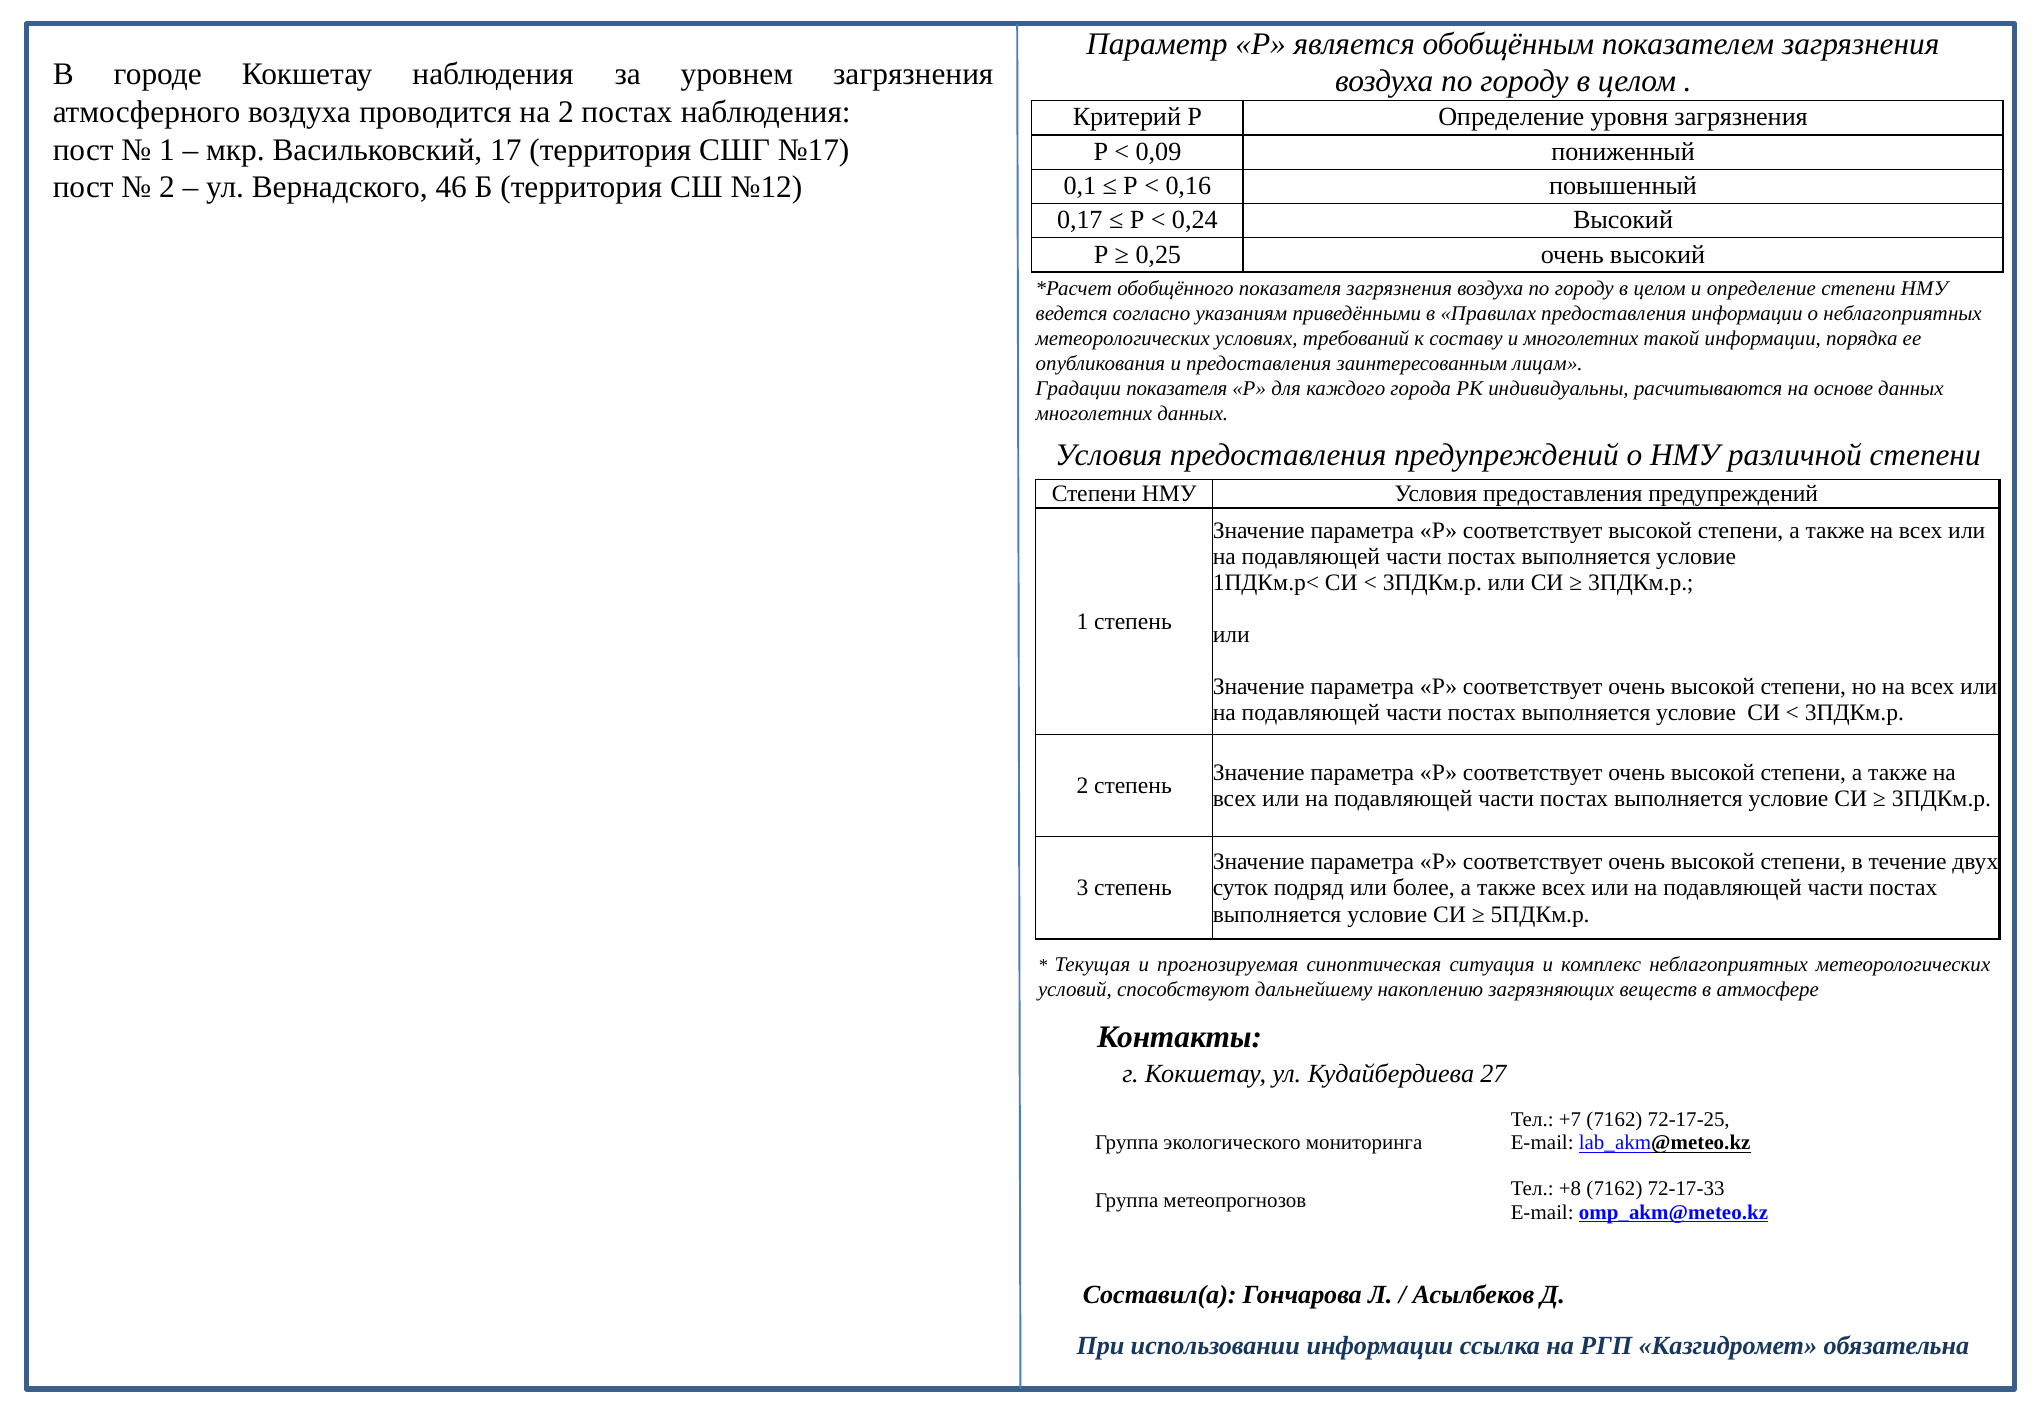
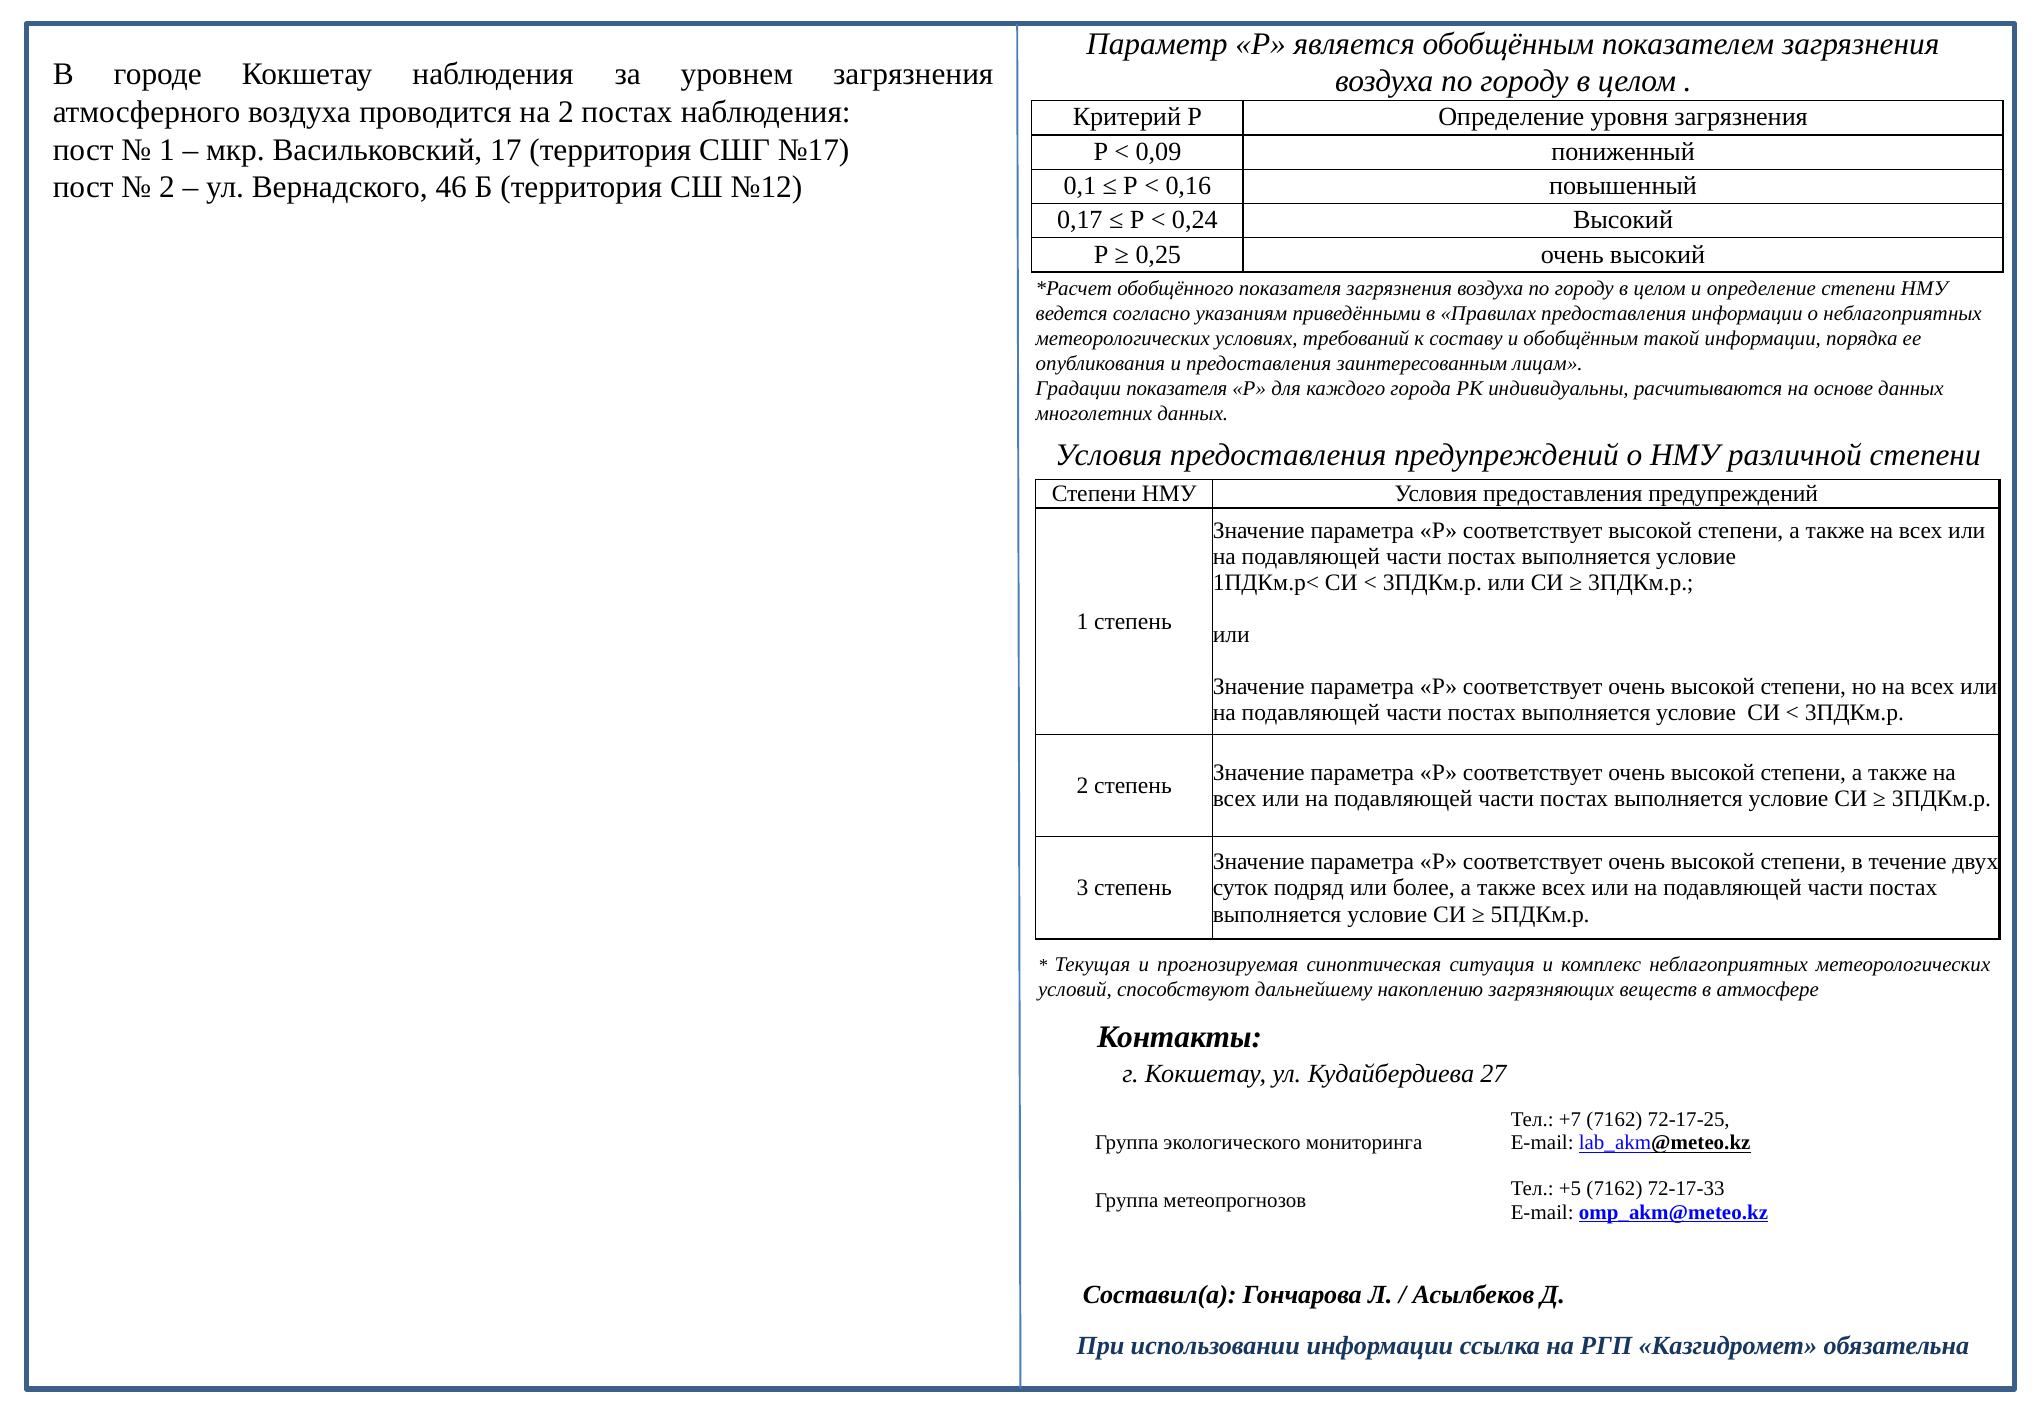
и многолетних: многолетних -> обобщённым
+8: +8 -> +5
